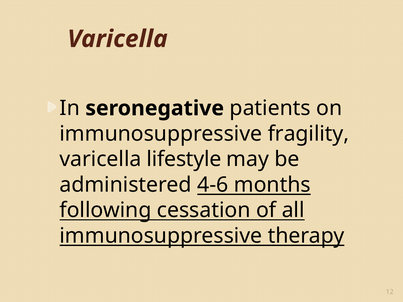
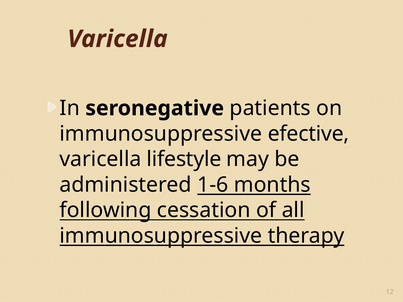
fragility: fragility -> efective
4-6: 4-6 -> 1-6
